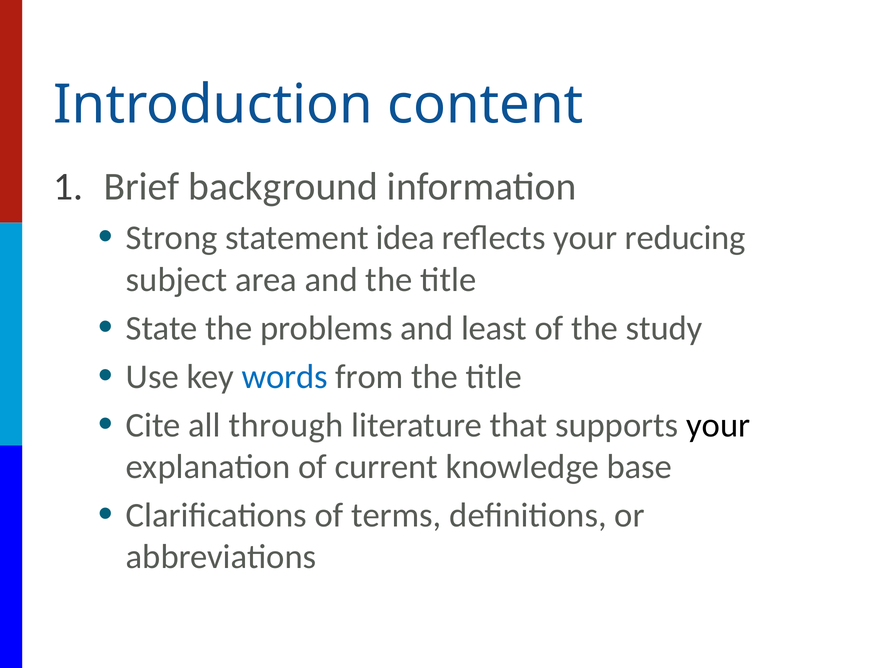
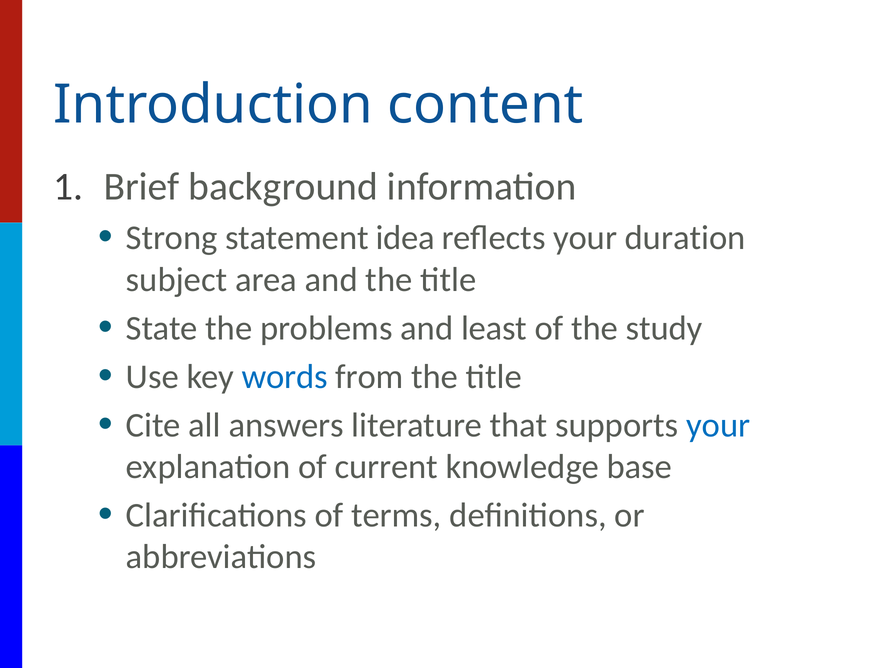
reducing: reducing -> duration
through: through -> answers
your at (718, 425) colour: black -> blue
